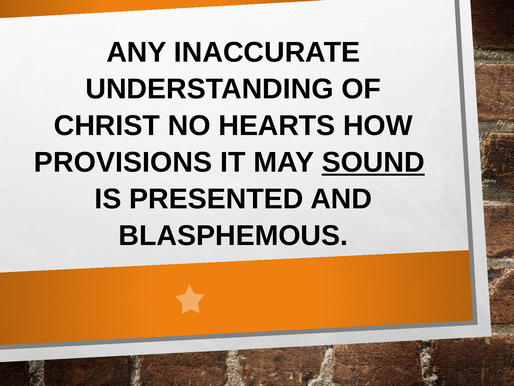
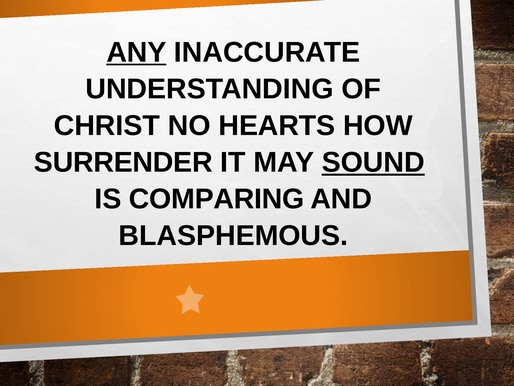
ANY underline: none -> present
PROVISIONS: PROVISIONS -> SURRENDER
PRESENTED: PRESENTED -> COMPARING
